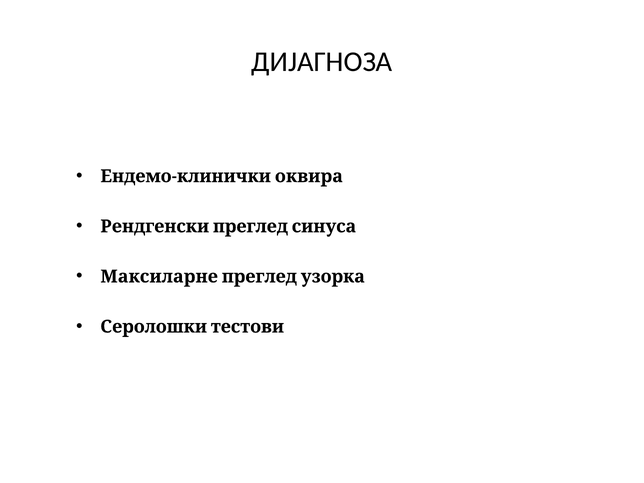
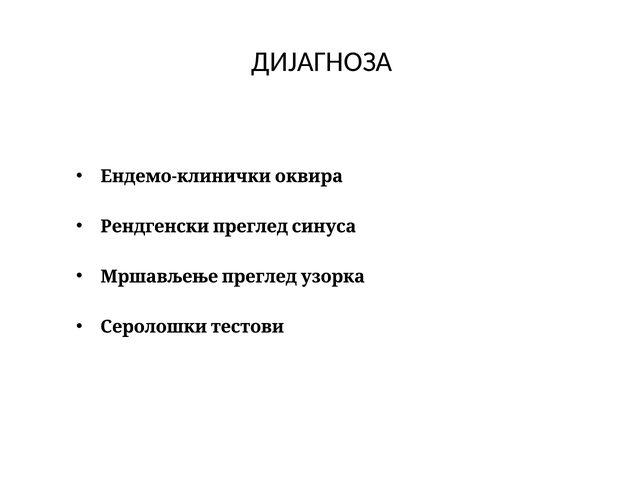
Максиларне: Максиларне -> Мршављење
